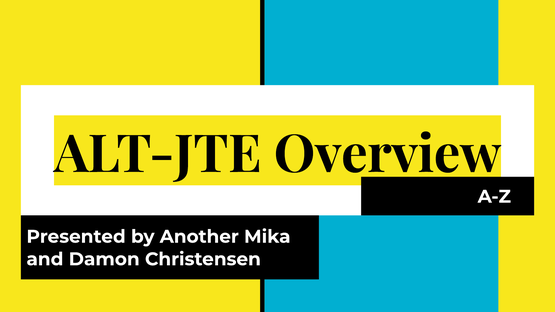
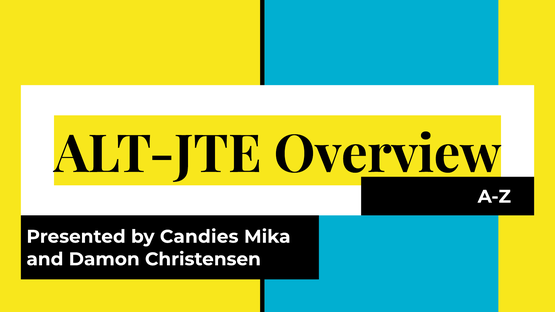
Another: Another -> Candies
